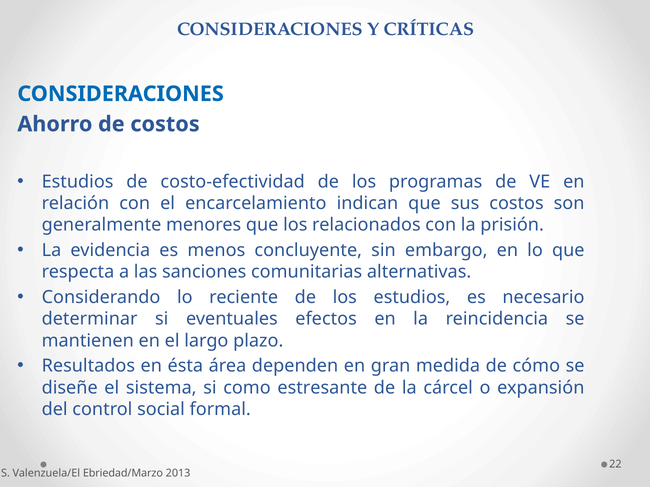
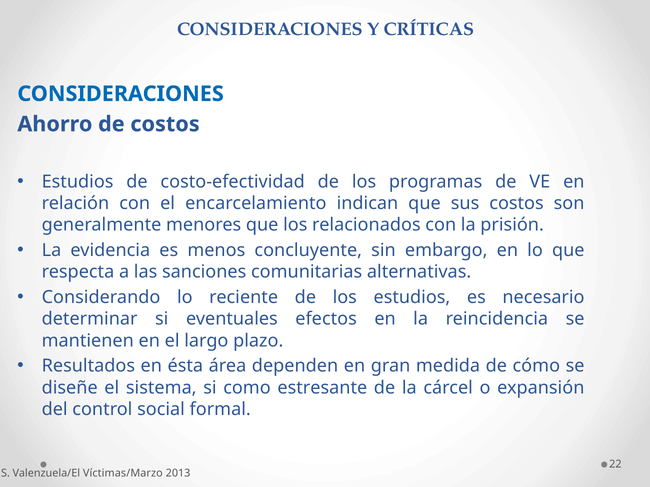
Ebriedad/Marzo: Ebriedad/Marzo -> Víctimas/Marzo
